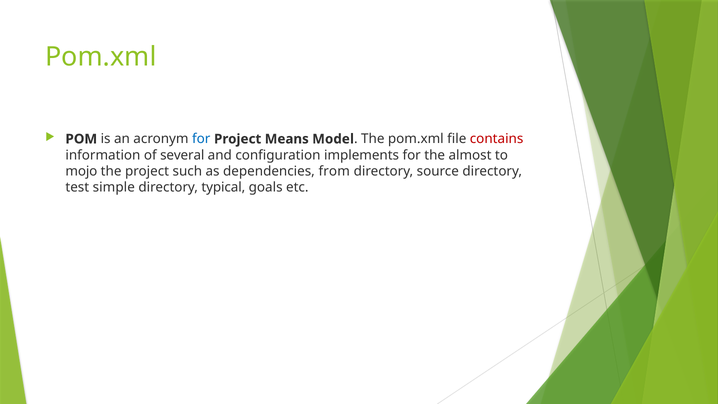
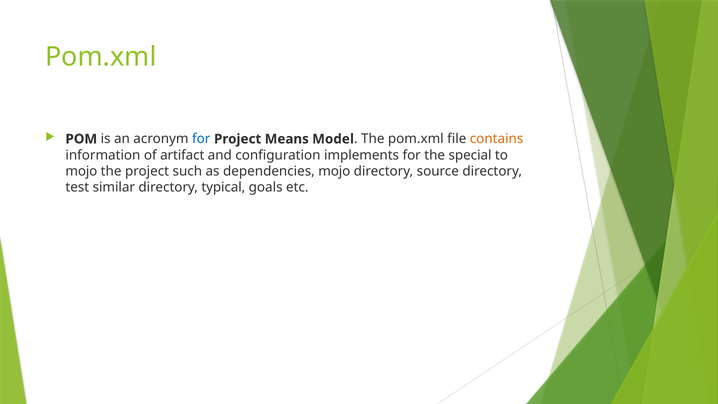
contains colour: red -> orange
several: several -> artifact
almost: almost -> special
dependencies from: from -> mojo
simple: simple -> similar
